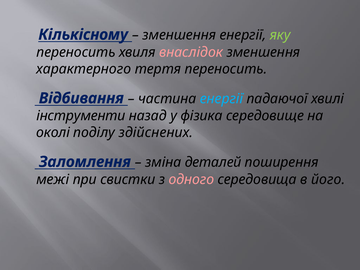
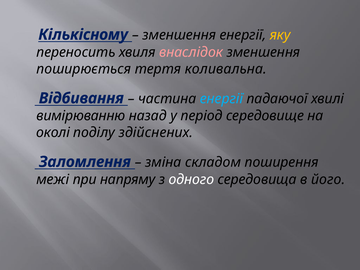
яку colour: light green -> yellow
характерного: характерного -> поширюється
тертя переносить: переносить -> коливальна
інструменти: інструменти -> вимірюванню
фізика: фізика -> період
деталей: деталей -> складом
свистки: свистки -> напряму
одного colour: pink -> white
